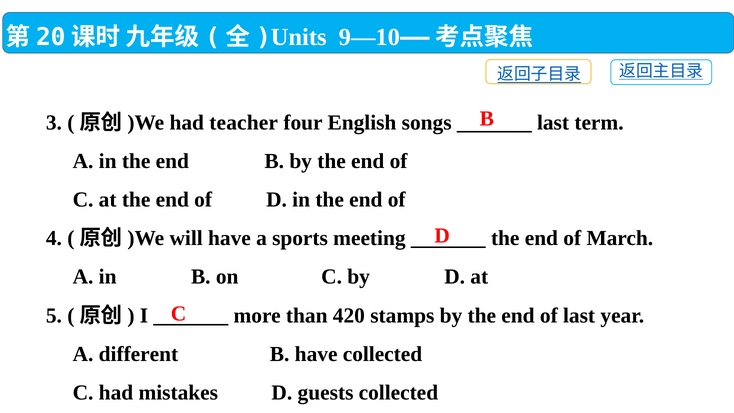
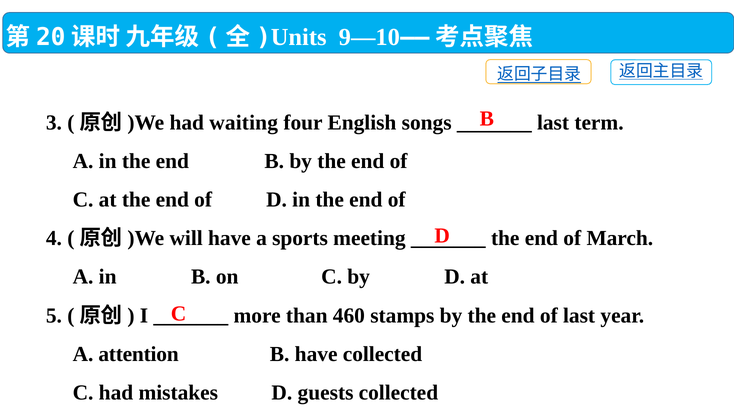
teacher: teacher -> waiting
420: 420 -> 460
different: different -> attention
